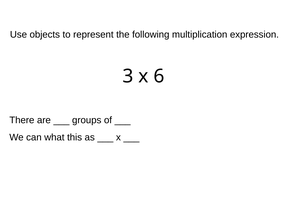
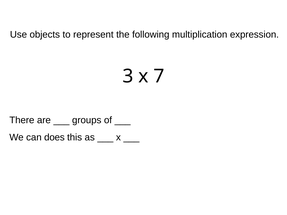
6: 6 -> 7
what: what -> does
